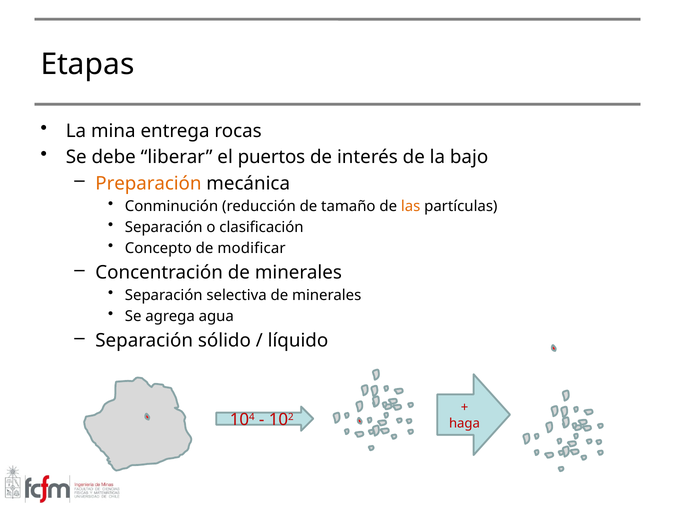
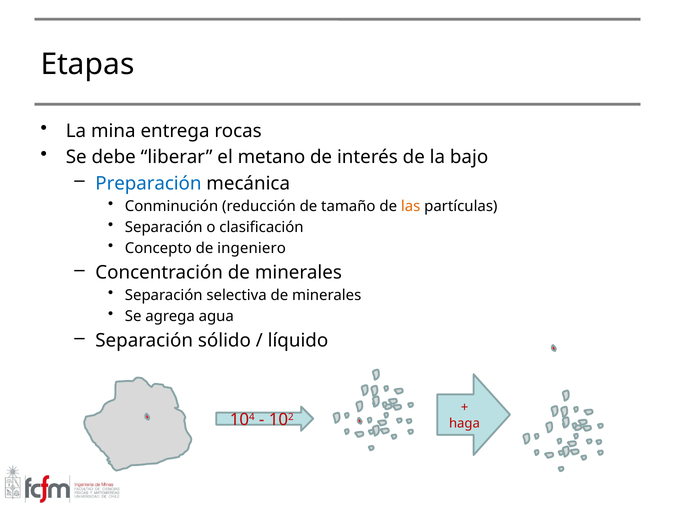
puertos: puertos -> metano
Preparación colour: orange -> blue
modificar: modificar -> ingeniero
